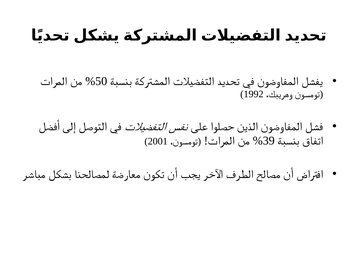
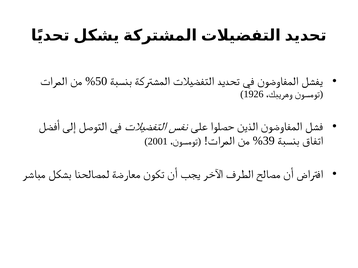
1992: 1992 -> 1926
